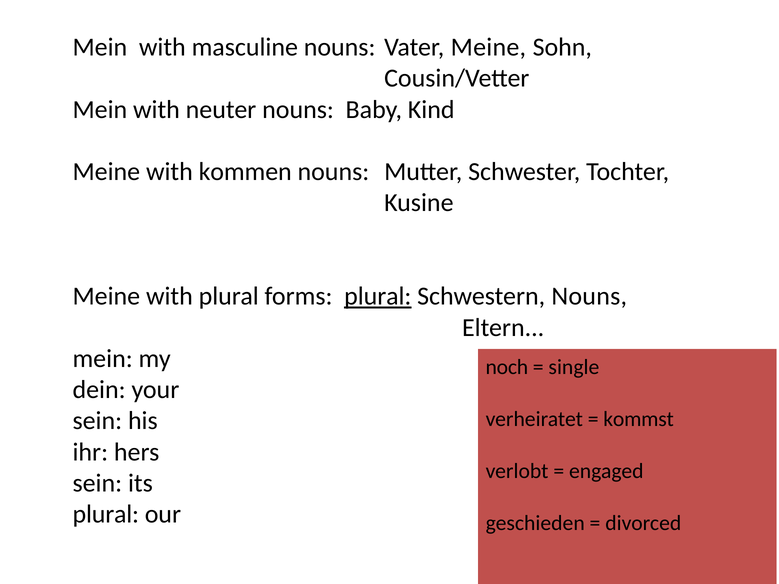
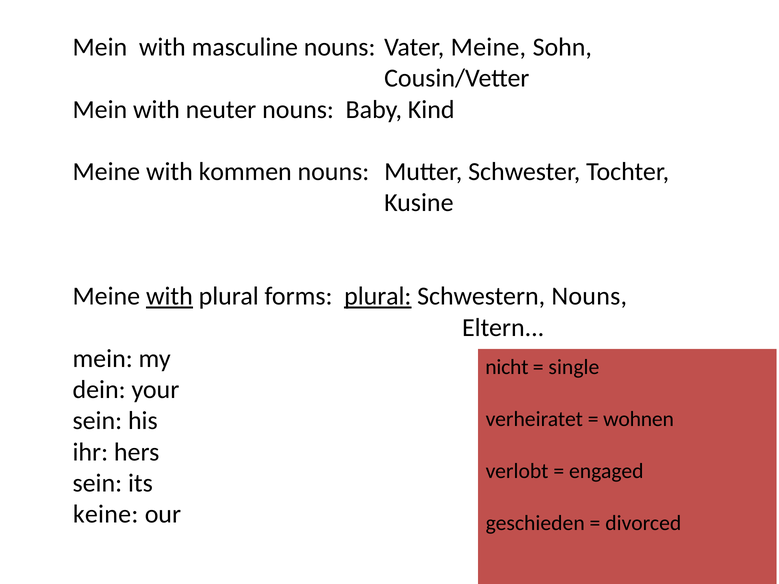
with at (169, 296) underline: none -> present
noch: noch -> nicht
kommst: kommst -> wohnen
plural at (106, 515): plural -> keine
